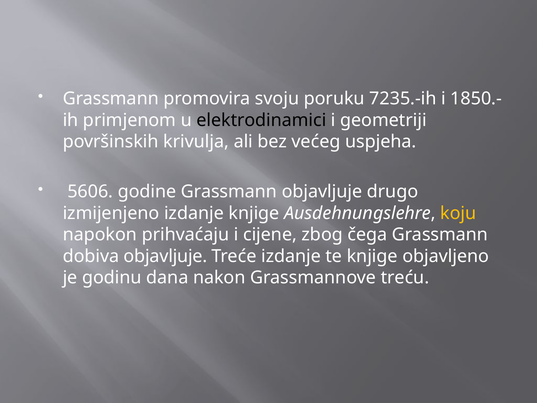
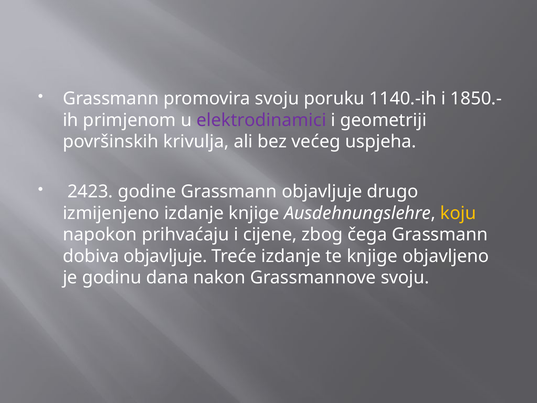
7235.-ih: 7235.-ih -> 1140.-ih
elektrodinamici colour: black -> purple
5606: 5606 -> 2423
Grassmannove treću: treću -> svoju
